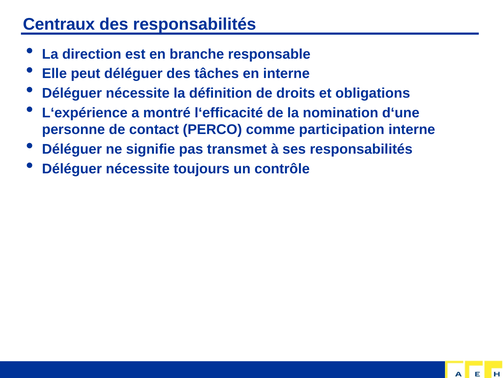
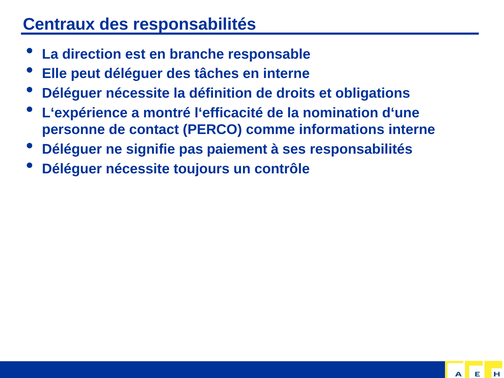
participation: participation -> informations
transmet: transmet -> paiement
